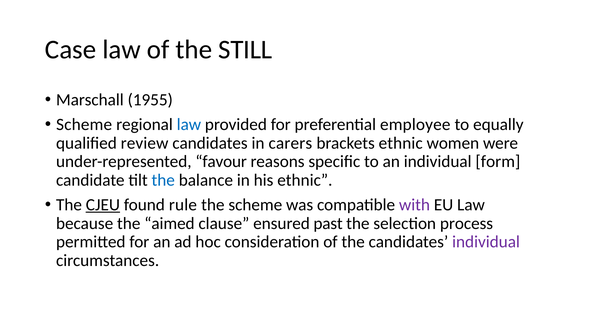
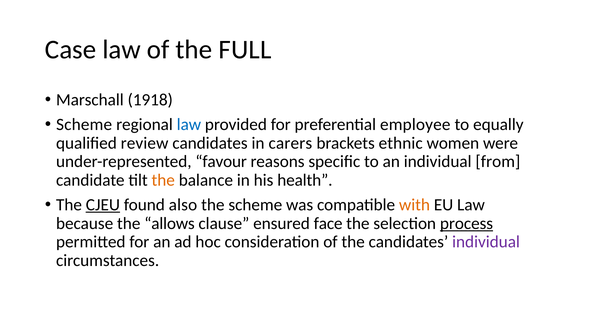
STILL: STILL -> FULL
1955: 1955 -> 1918
form: form -> from
the at (163, 180) colour: blue -> orange
his ethnic: ethnic -> health
rule: rule -> also
with colour: purple -> orange
aimed: aimed -> allows
past: past -> face
process underline: none -> present
